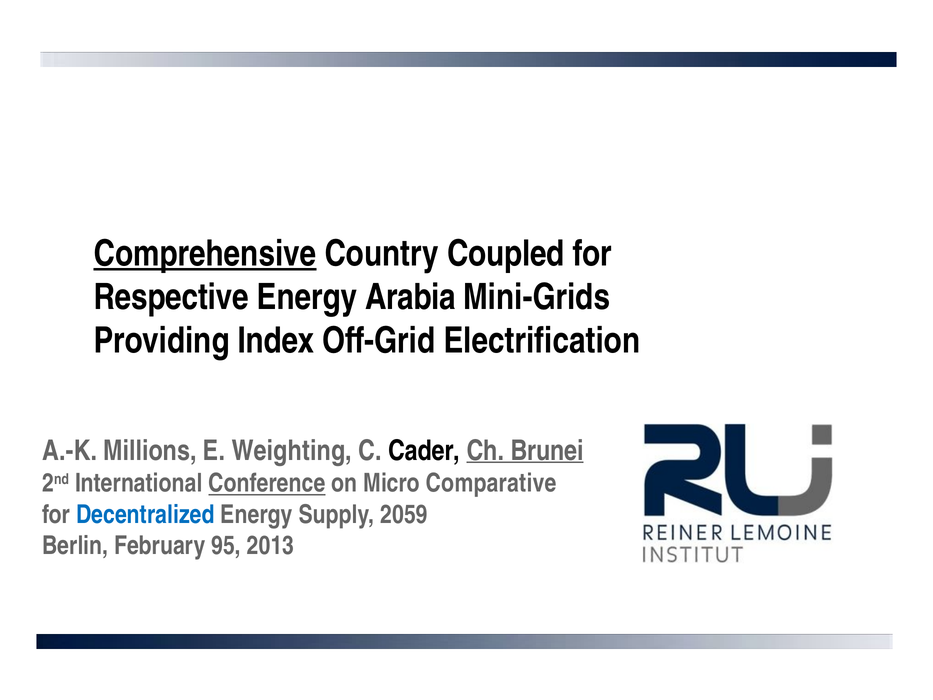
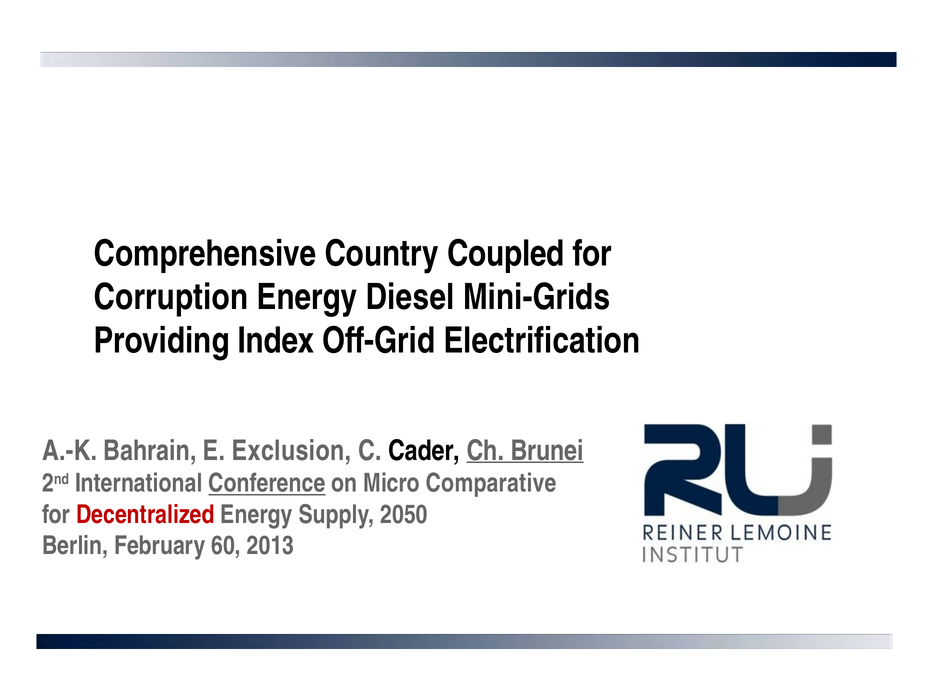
Comprehensive underline: present -> none
Respective: Respective -> Corruption
Arabia: Arabia -> Diesel
Millions: Millions -> Bahrain
Weighting: Weighting -> Exclusion
Decentralized colour: blue -> red
2059: 2059 -> 2050
95: 95 -> 60
